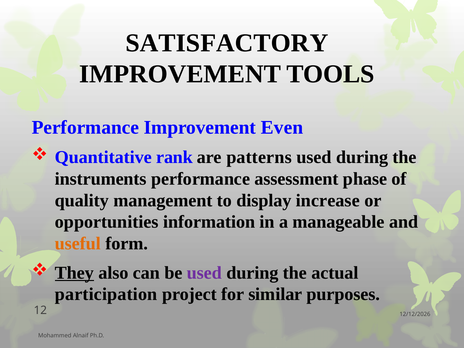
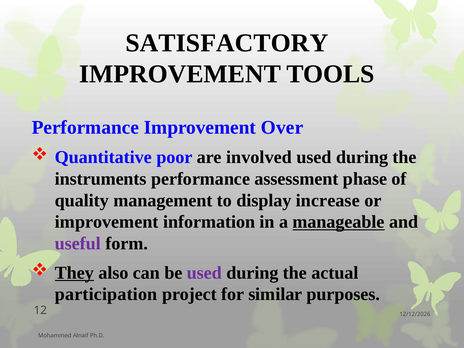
Even: Even -> Over
rank: rank -> poor
patterns: patterns -> involved
opportunities at (107, 222): opportunities -> improvement
manageable underline: none -> present
useful colour: orange -> purple
